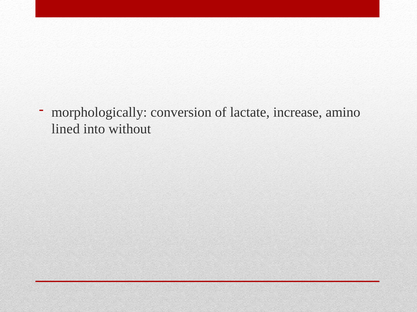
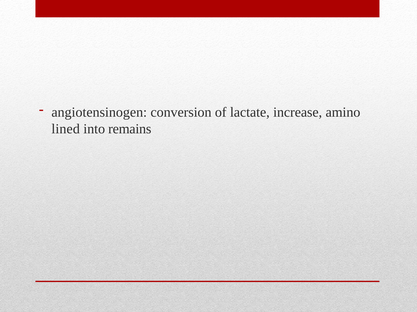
morphologically: morphologically -> angiotensinogen
without: without -> remains
